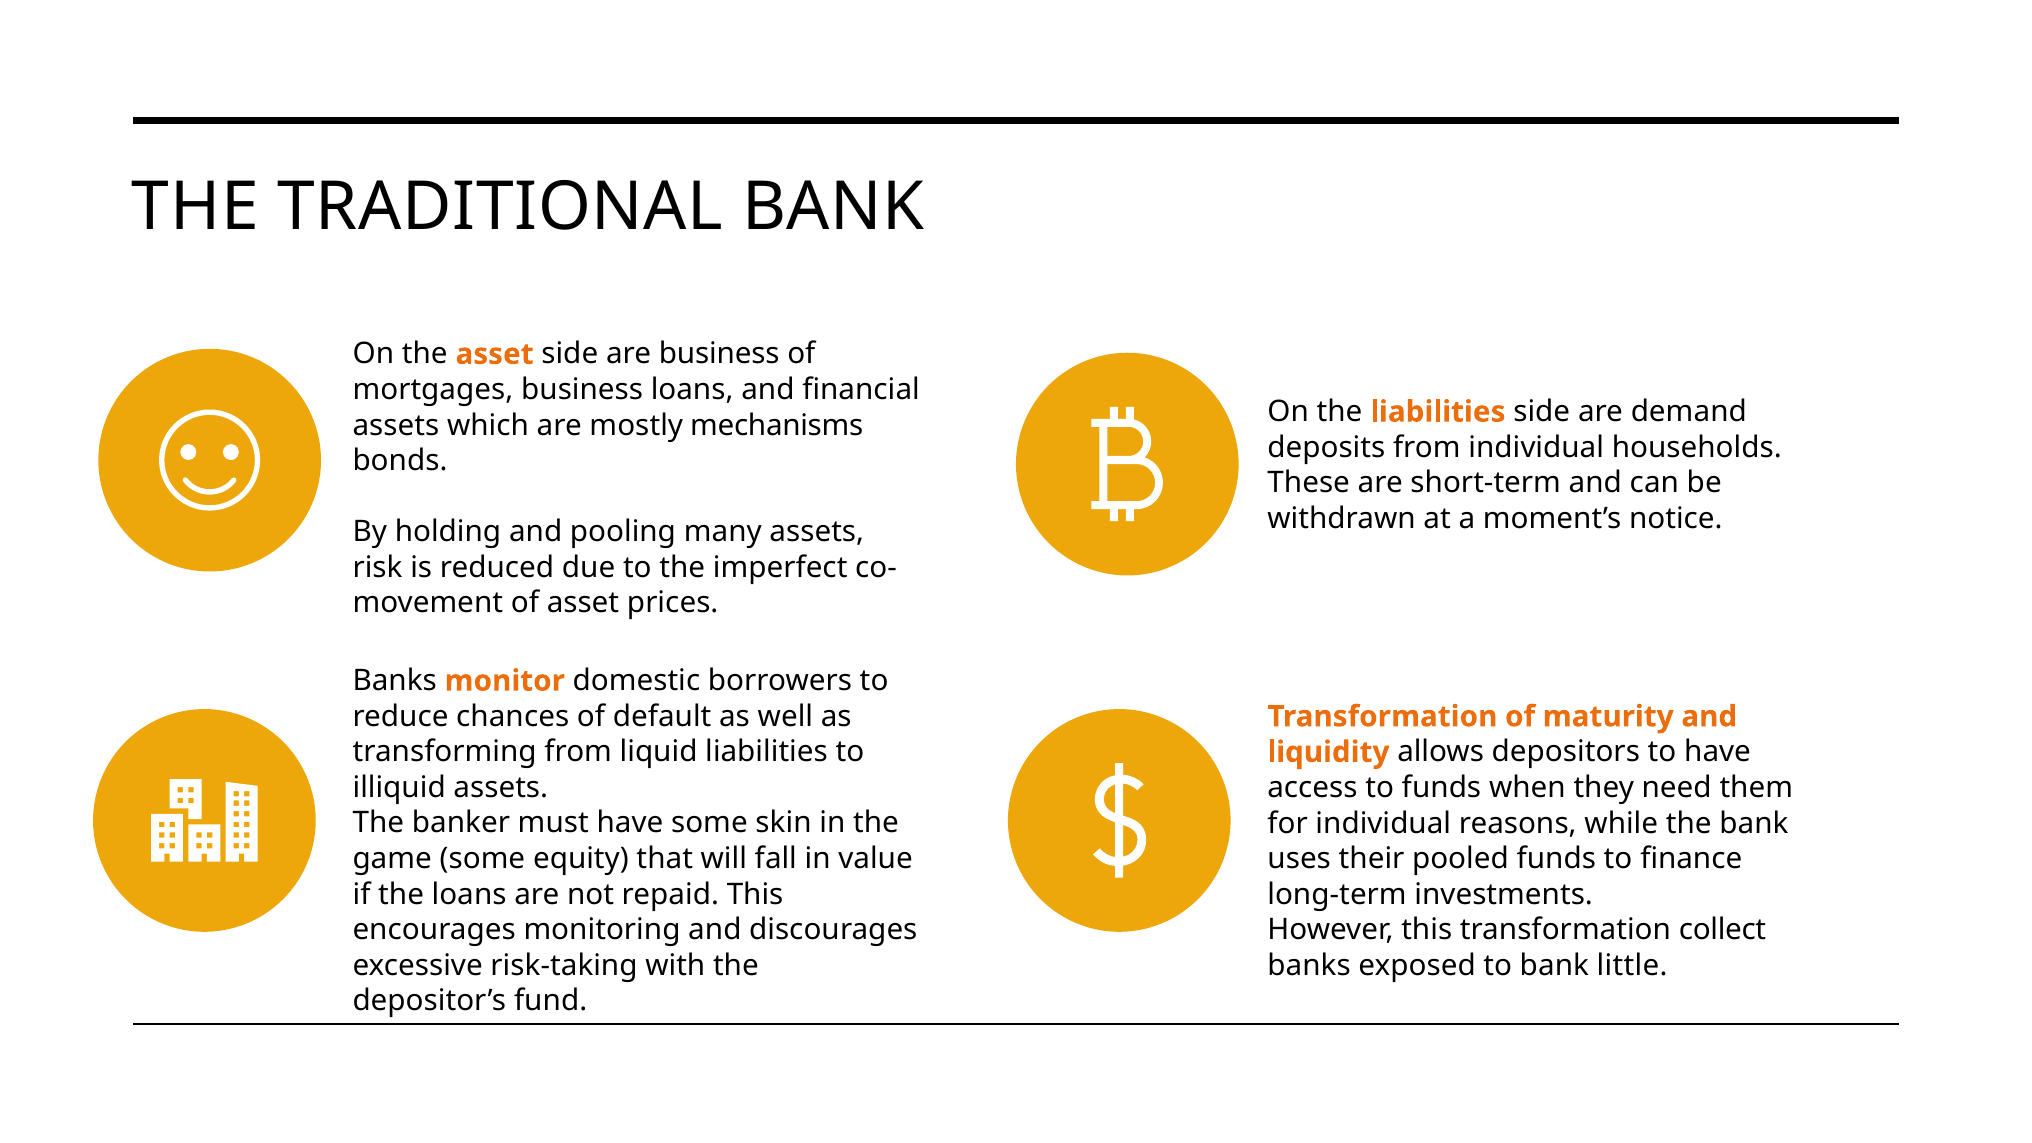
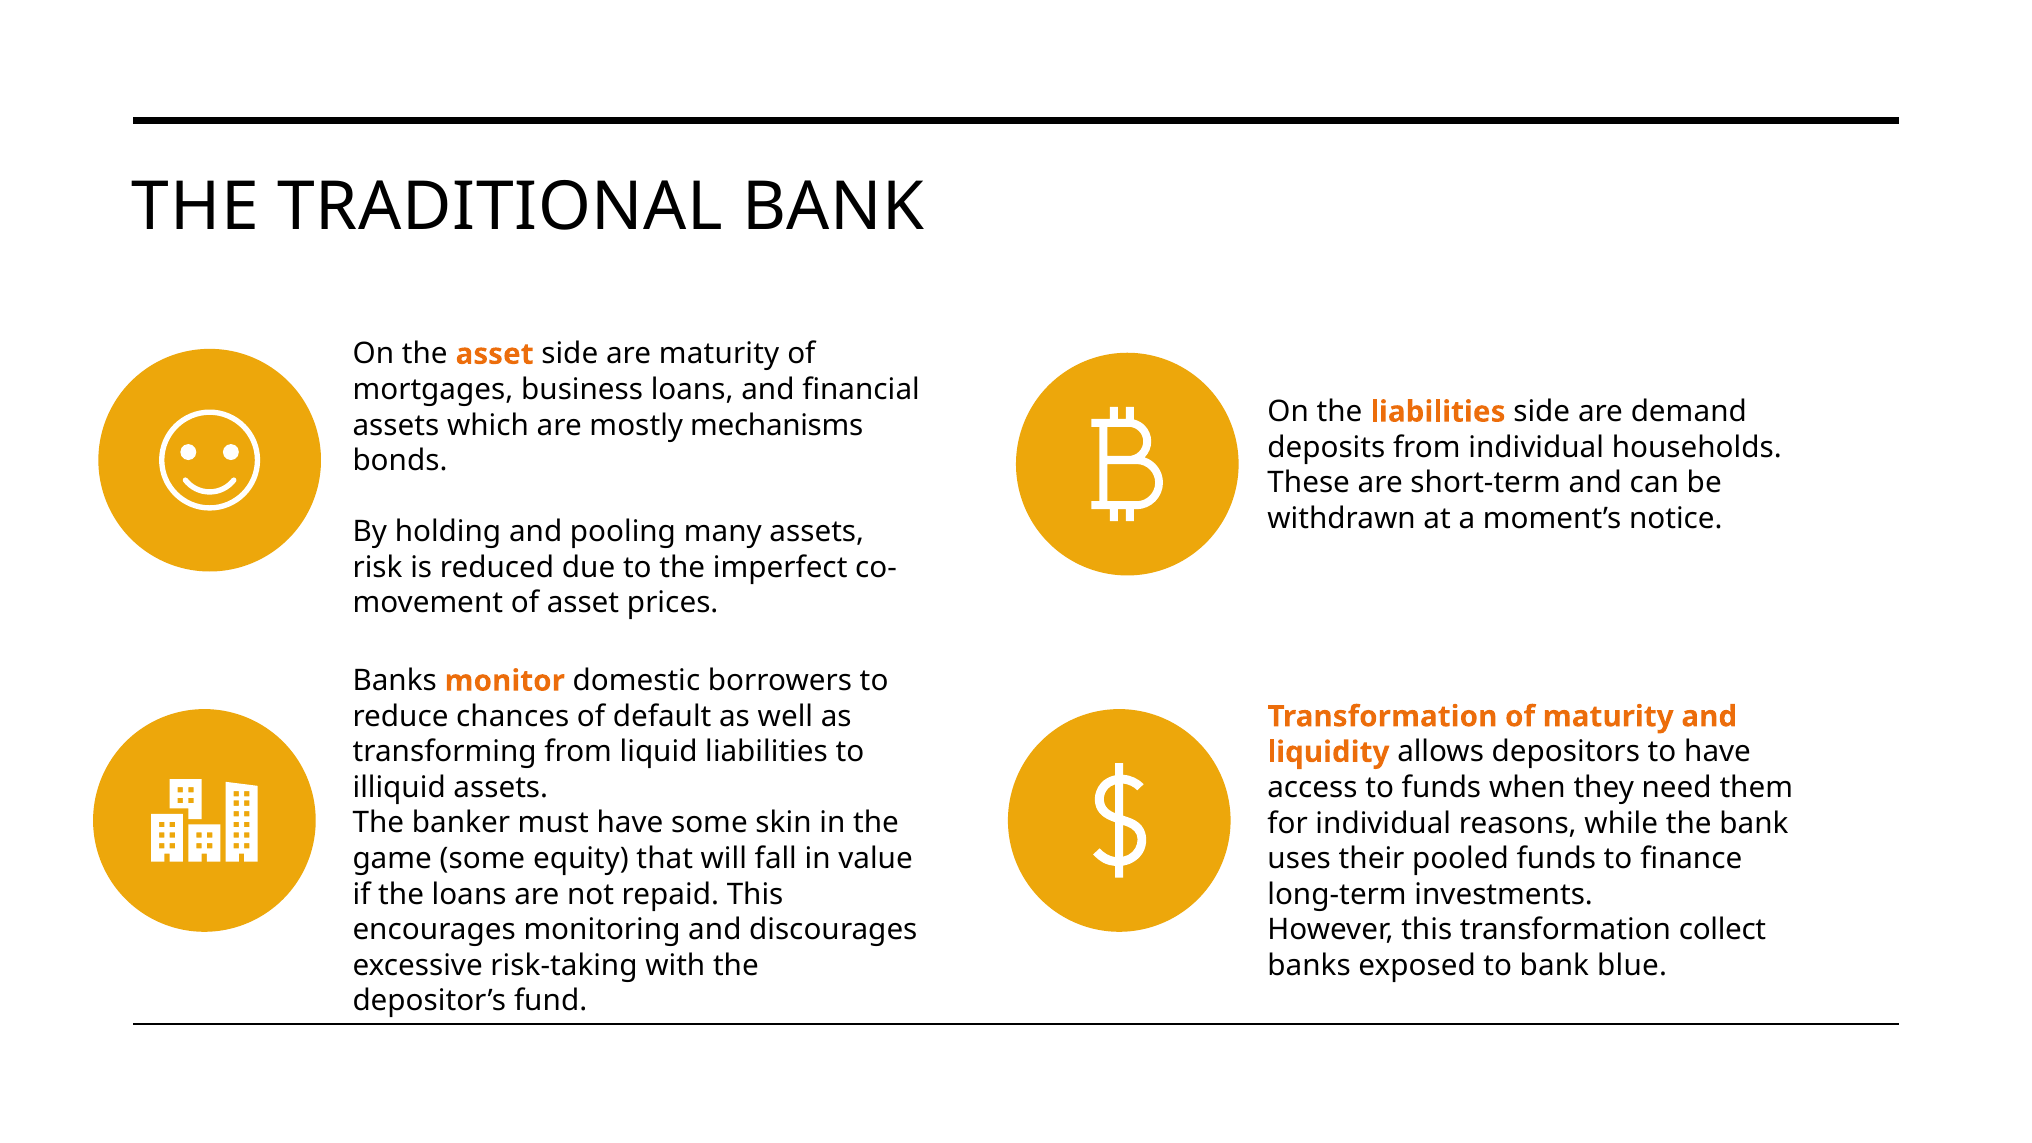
are business: business -> maturity
little: little -> blue
